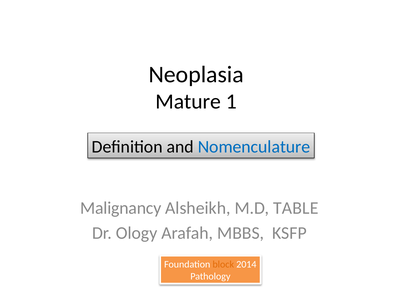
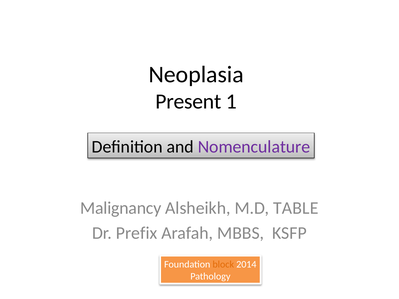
Mature: Mature -> Present
Nomenculature colour: blue -> purple
Ology: Ology -> Prefix
